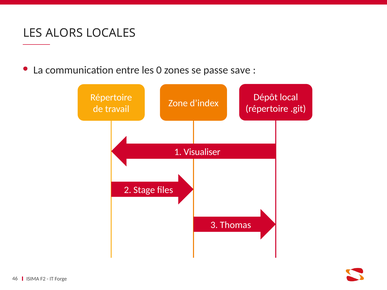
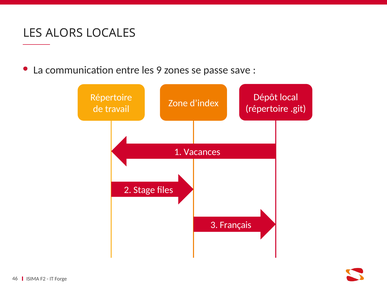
0: 0 -> 9
Visualiser: Visualiser -> Vacances
Thomas: Thomas -> Français
